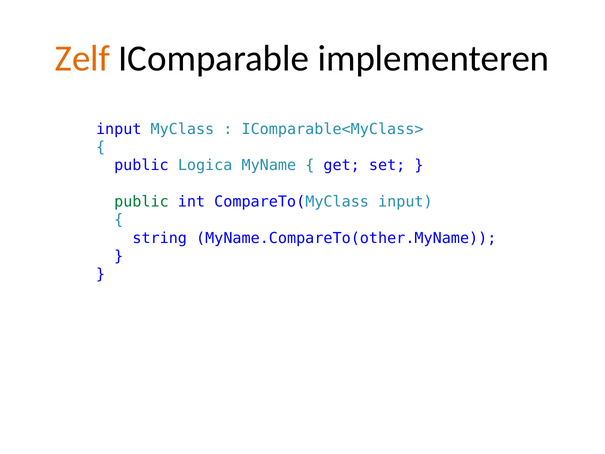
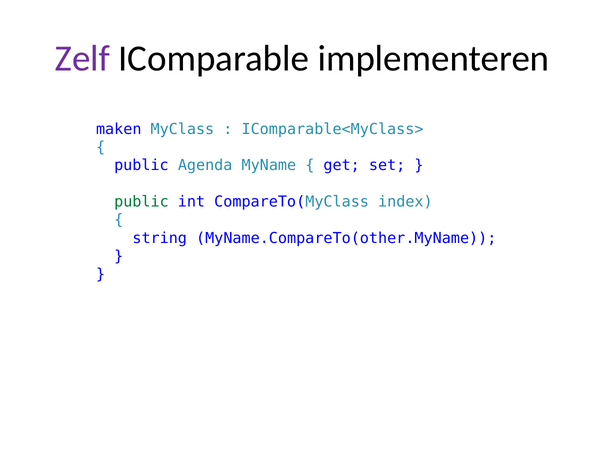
Zelf colour: orange -> purple
input at (119, 129): input -> maken
Logica: Logica -> Agenda
CompareTo(MyClass input: input -> index
